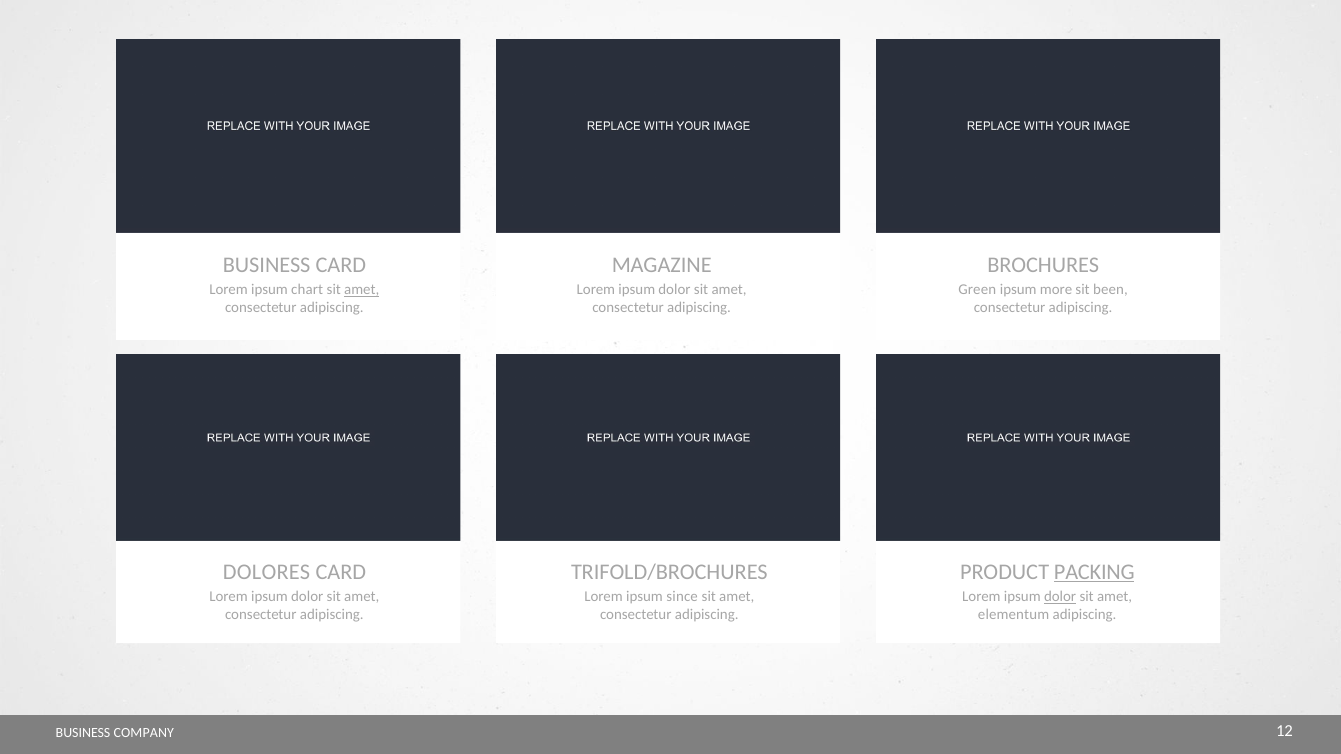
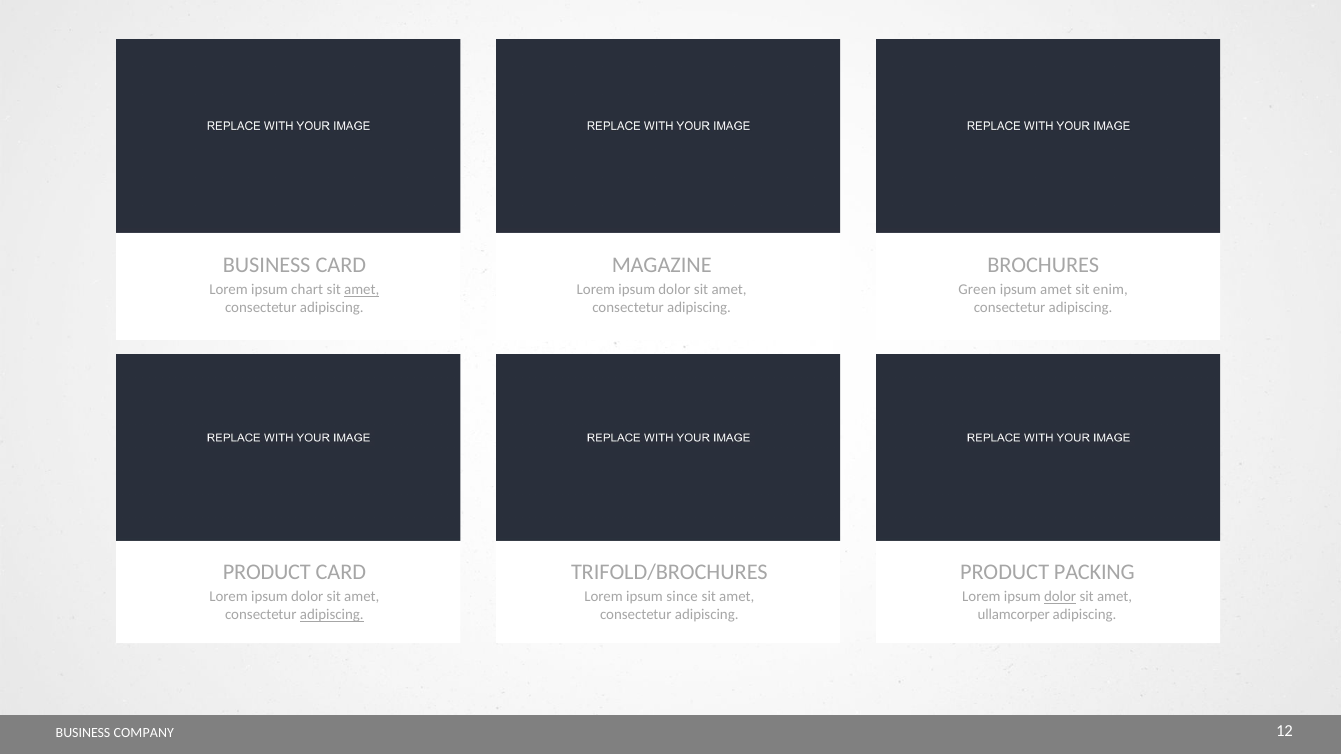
ipsum more: more -> amet
been: been -> enim
DOLORES at (267, 572): DOLORES -> PRODUCT
PACKING underline: present -> none
adipiscing at (332, 615) underline: none -> present
elementum: elementum -> ullamcorper
